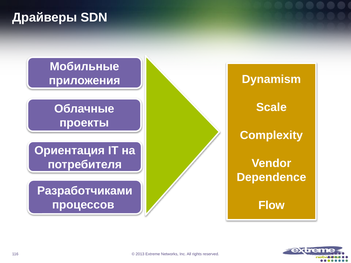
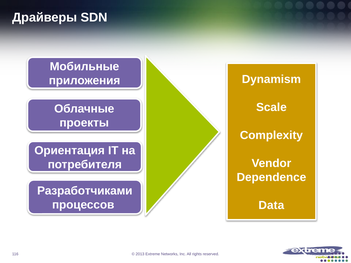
Flow: Flow -> Data
